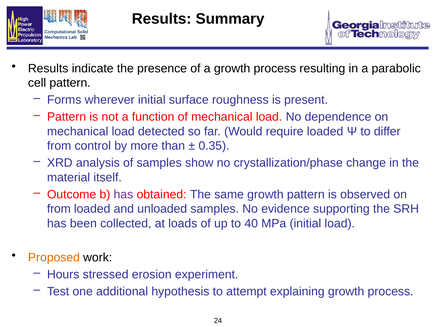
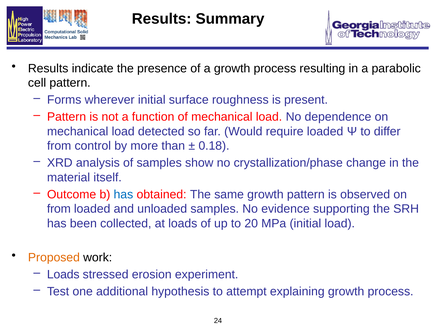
0.35: 0.35 -> 0.18
has at (123, 194) colour: purple -> blue
40: 40 -> 20
Hours at (63, 274): Hours -> Loads
